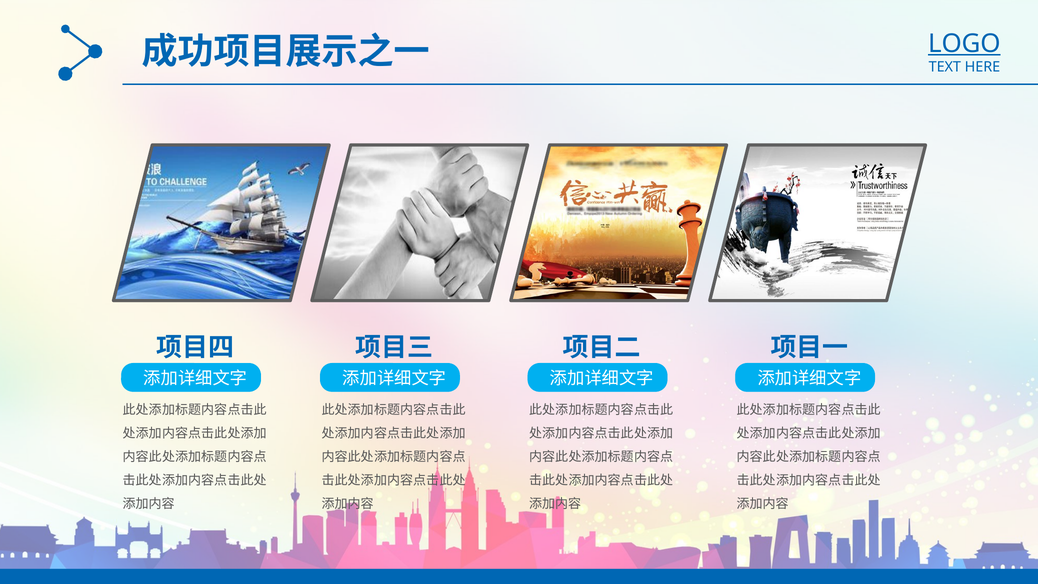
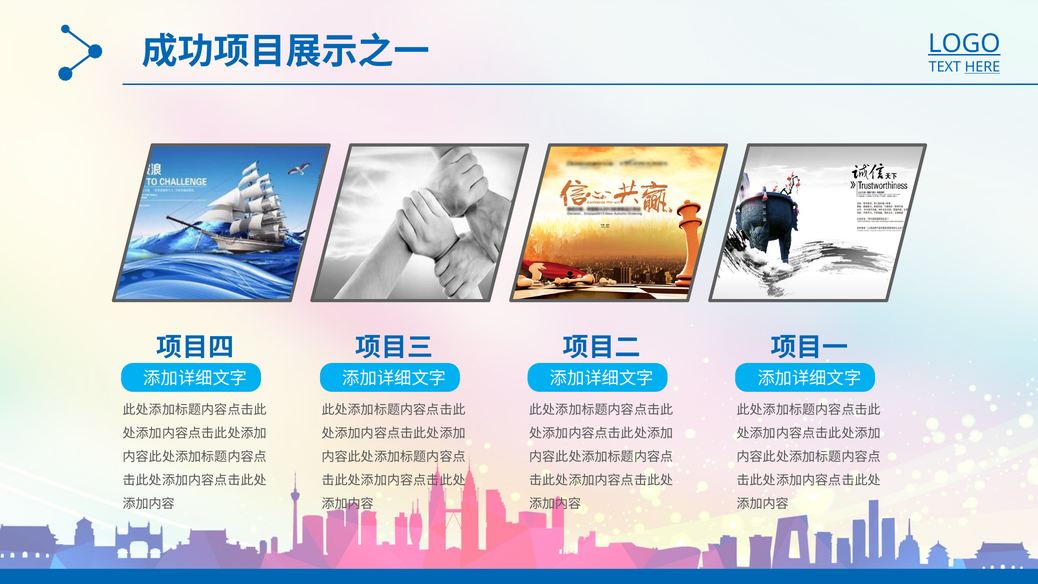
HERE underline: none -> present
